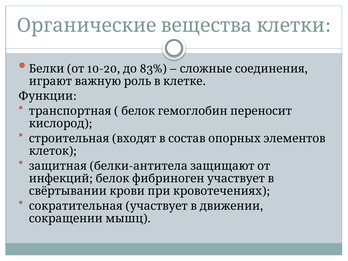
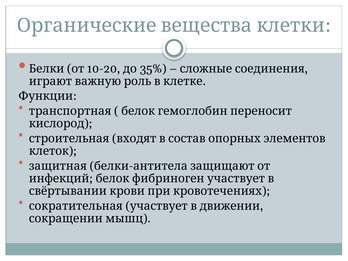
83%: 83% -> 35%
